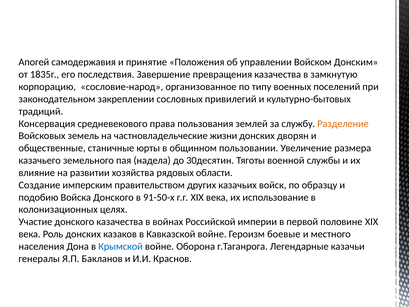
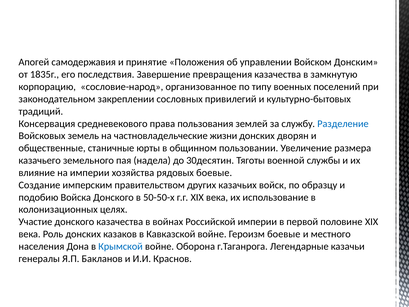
Разделение colour: orange -> blue
на развитии: развитии -> империи
рядовых области: области -> боевые
91-50-х: 91-50-х -> 50-50-х
